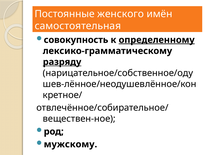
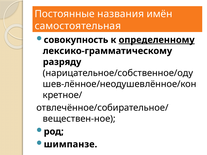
женского: женского -> названия
разряду underline: present -> none
мужскому: мужскому -> шимпанзе
